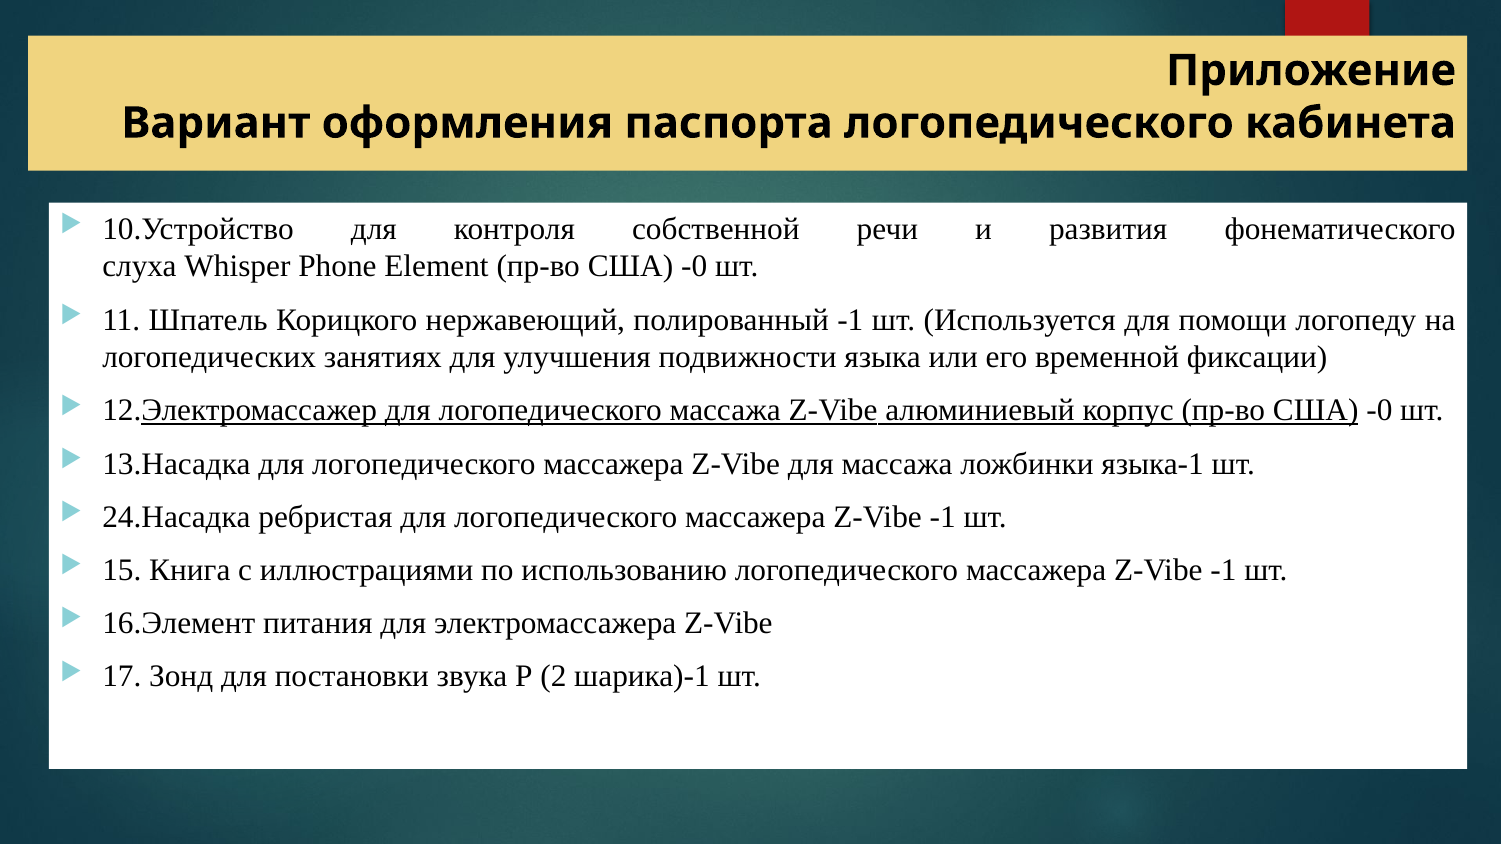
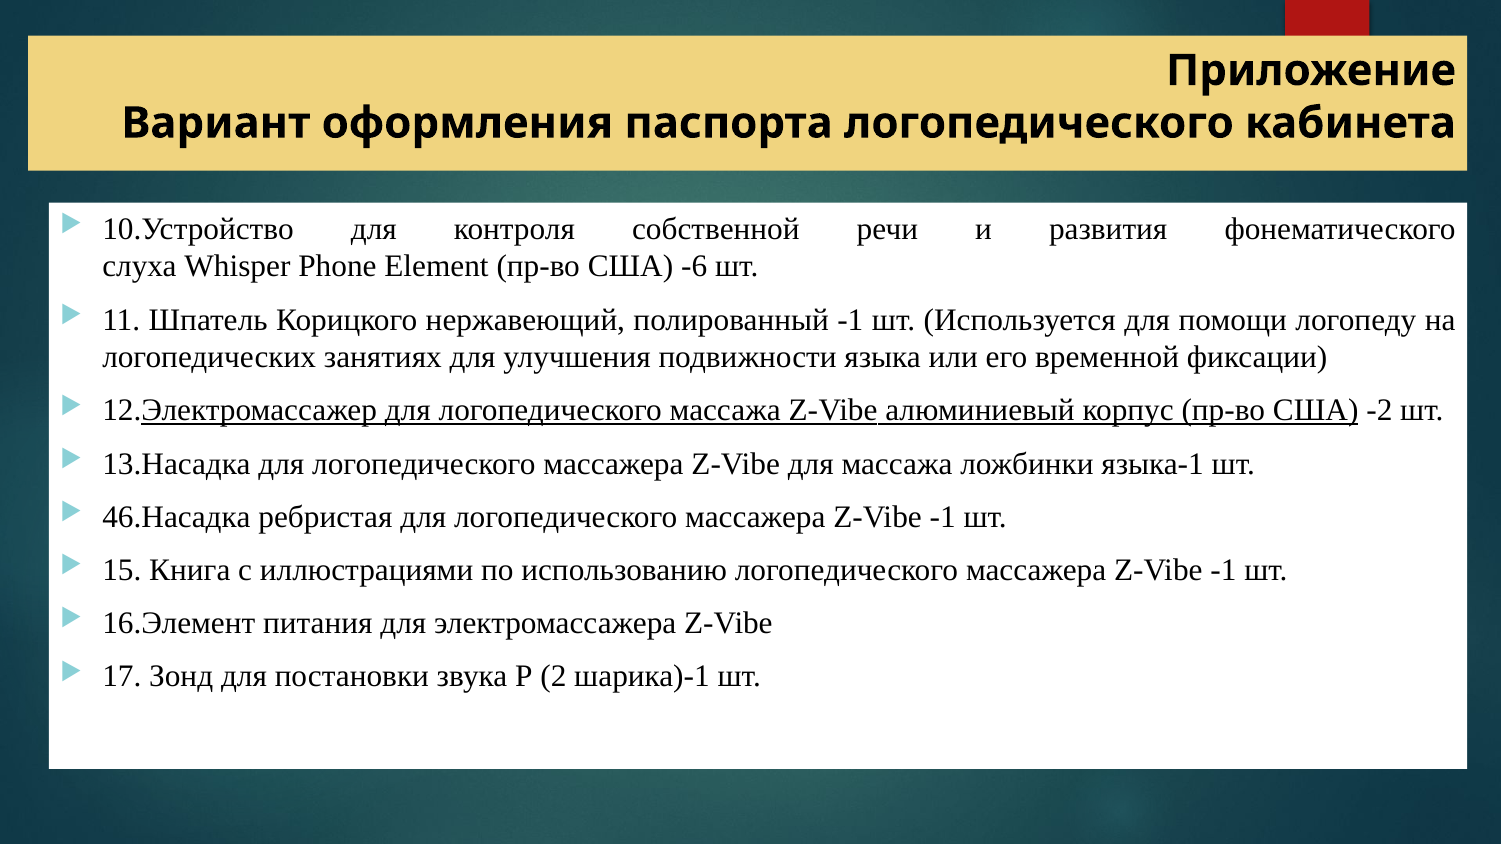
Element пр-во США -0: -0 -> -6
корпус пр-во США -0: -0 -> -2
24.Насадка: 24.Насадка -> 46.Насадка
